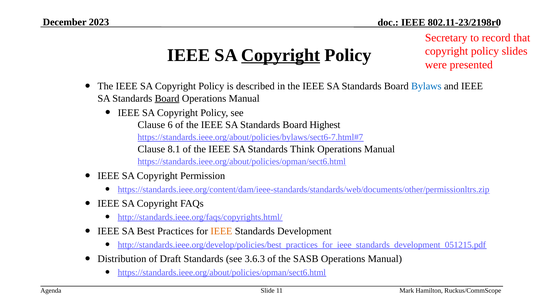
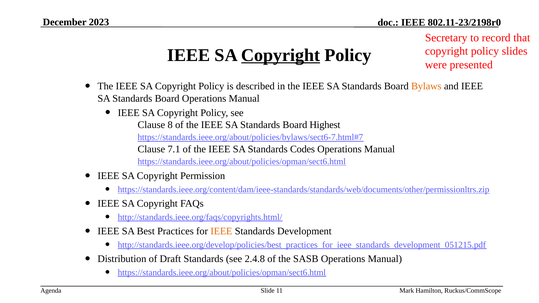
Bylaws colour: blue -> orange
Board at (167, 98) underline: present -> none
6: 6 -> 8
8.1: 8.1 -> 7.1
Think: Think -> Codes
3.6.3: 3.6.3 -> 2.4.8
